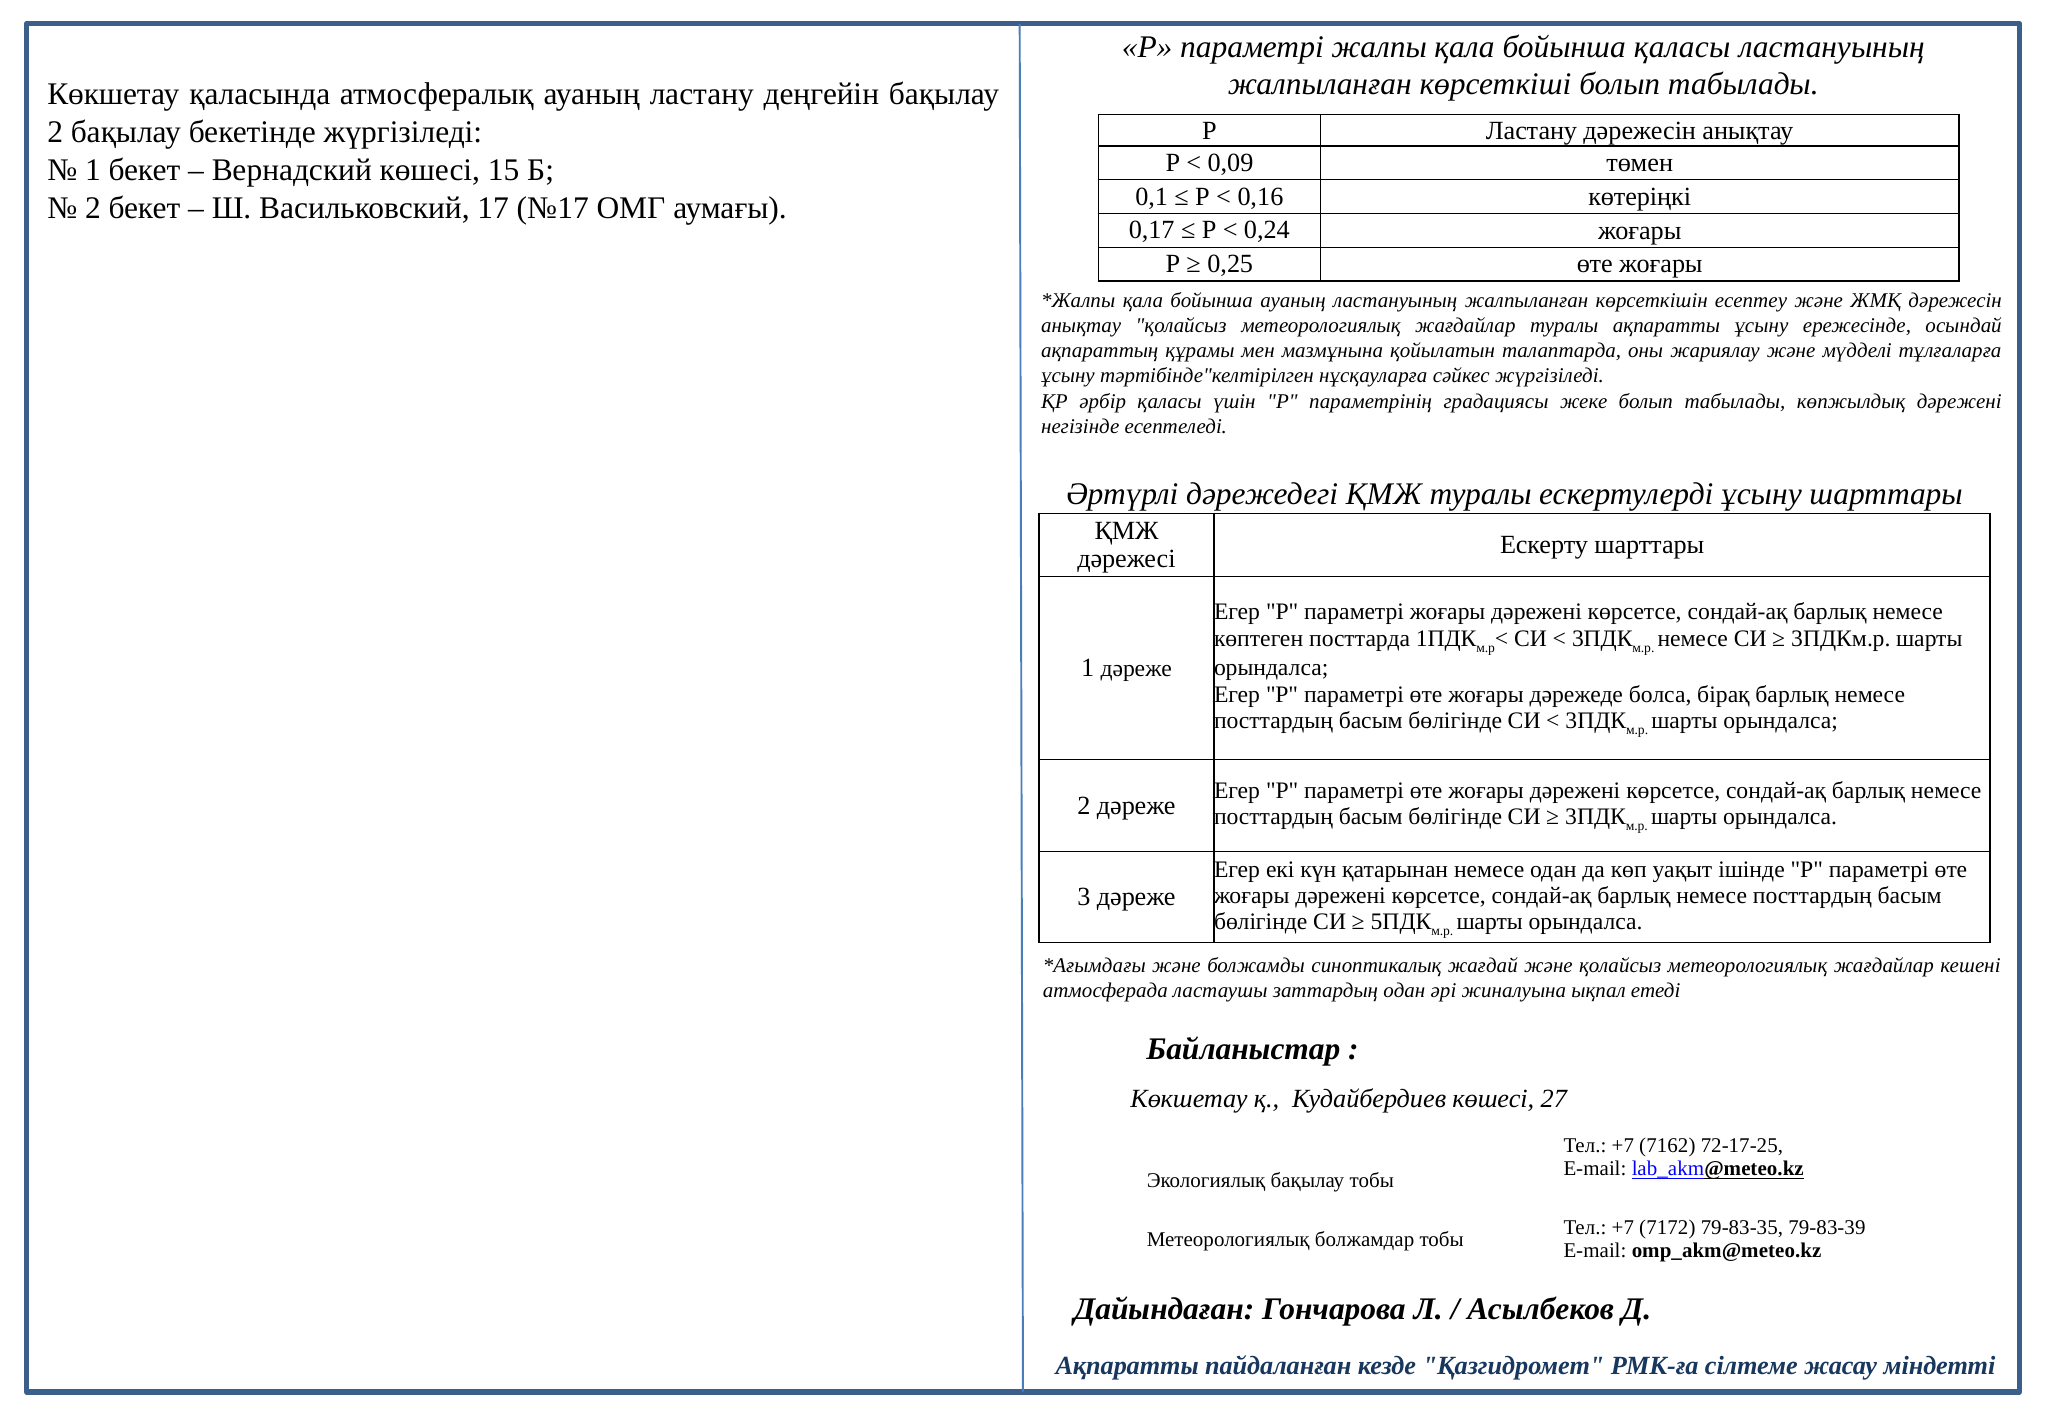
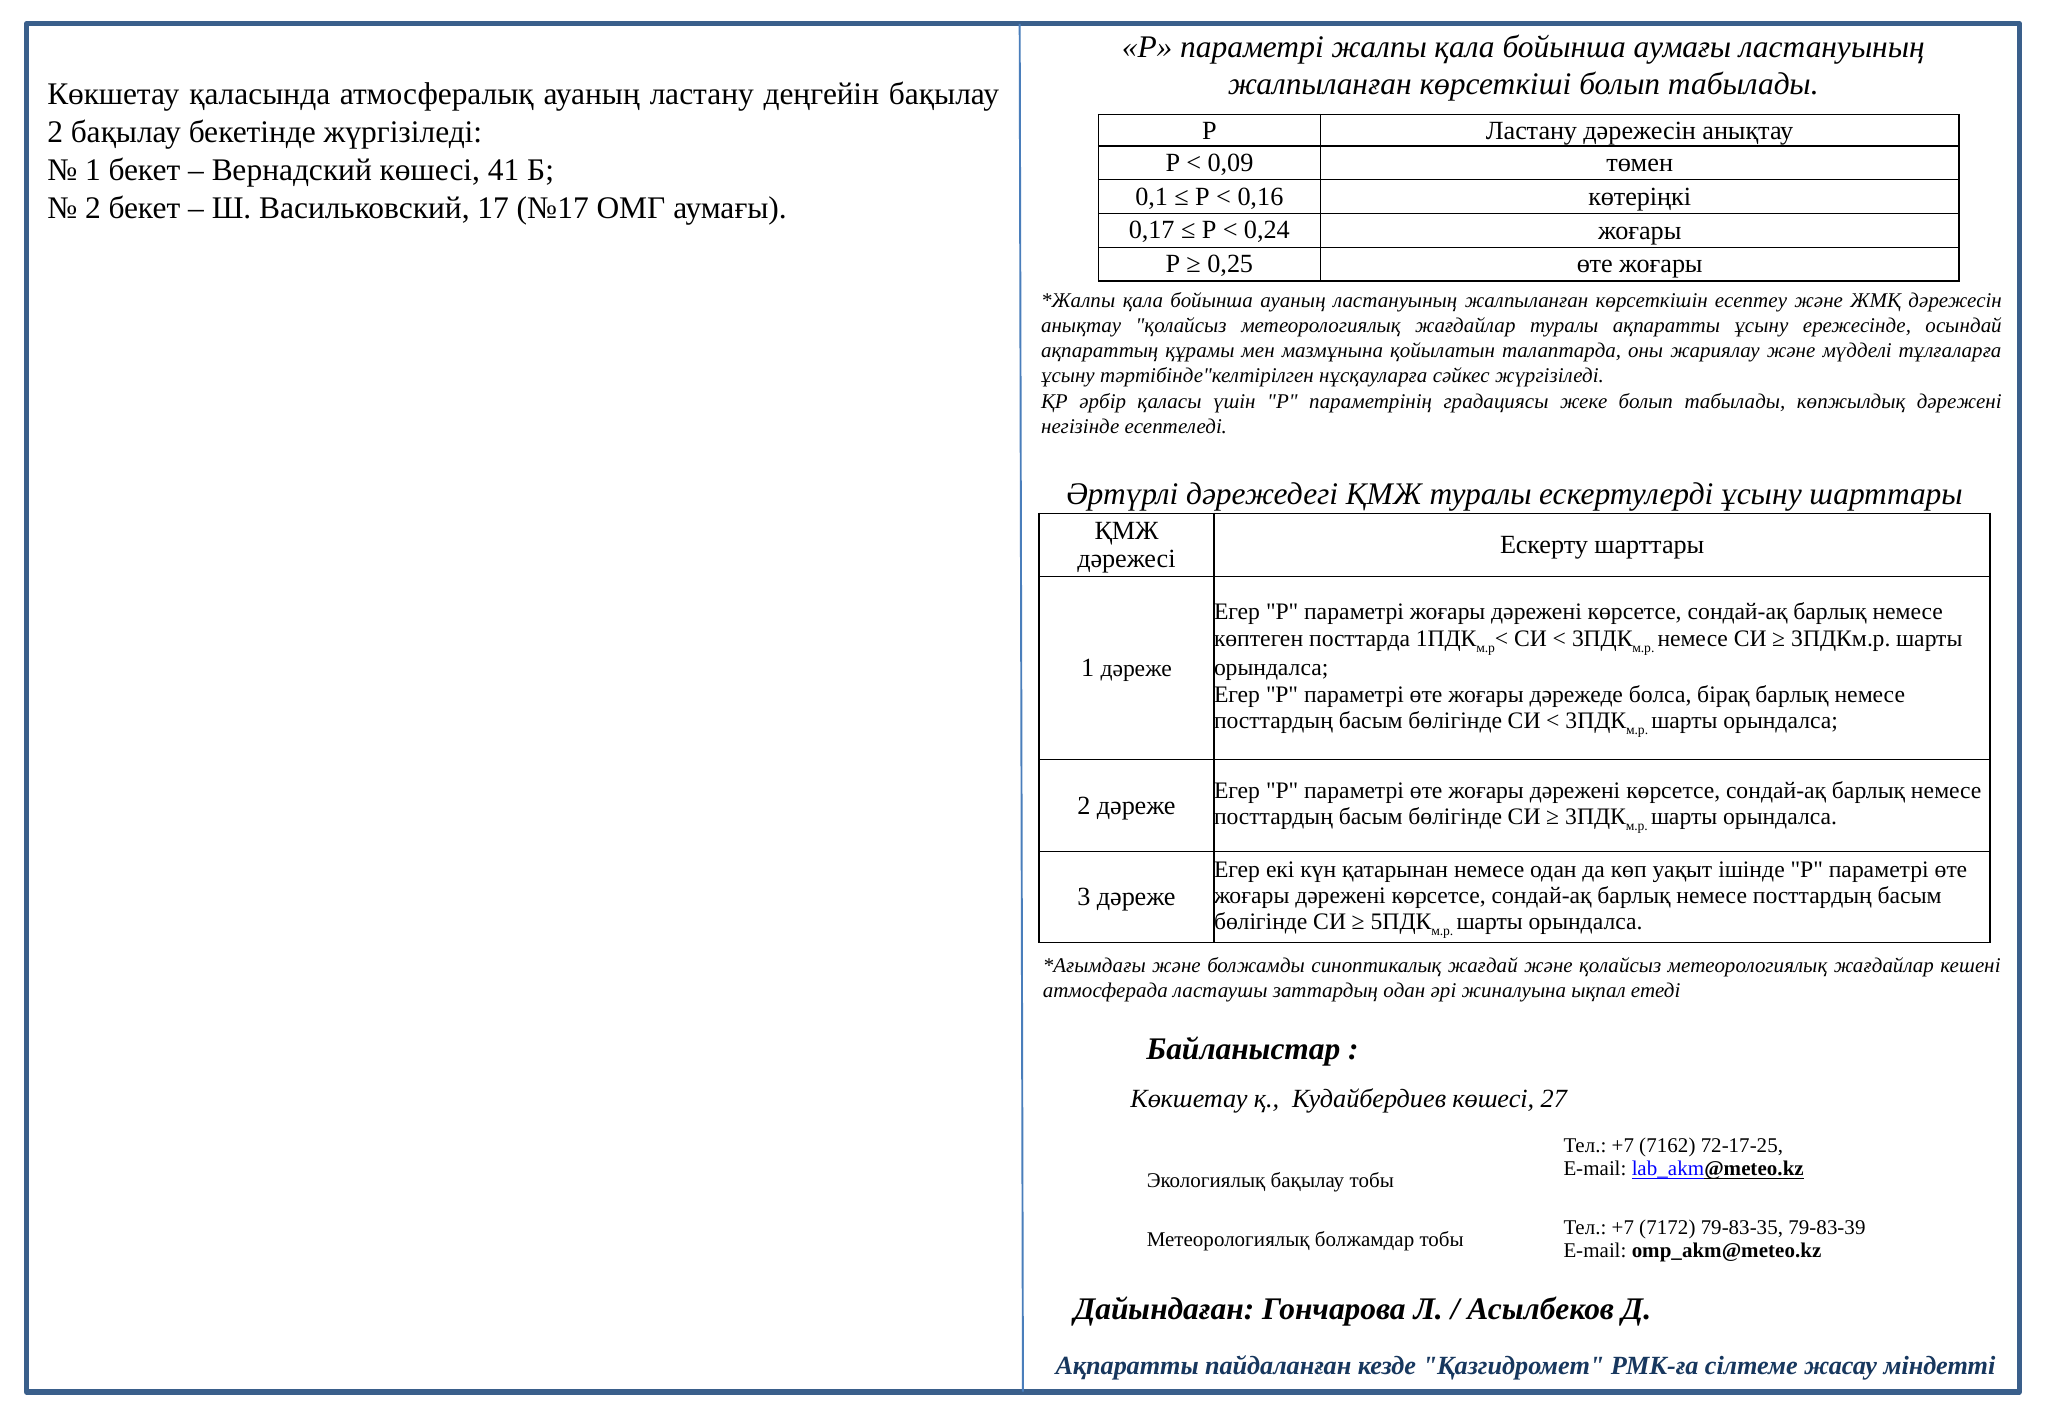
бойынша қаласы: қаласы -> аумағы
15: 15 -> 41
